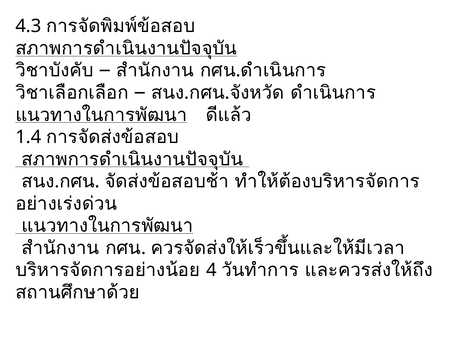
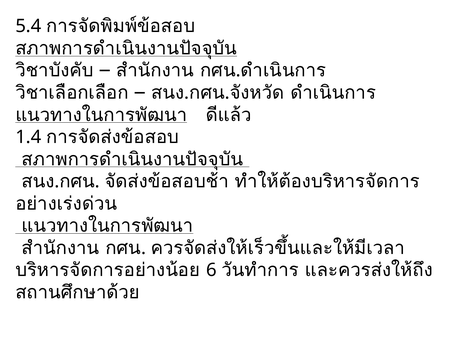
4.3: 4.3 -> 5.4
4: 4 -> 6
